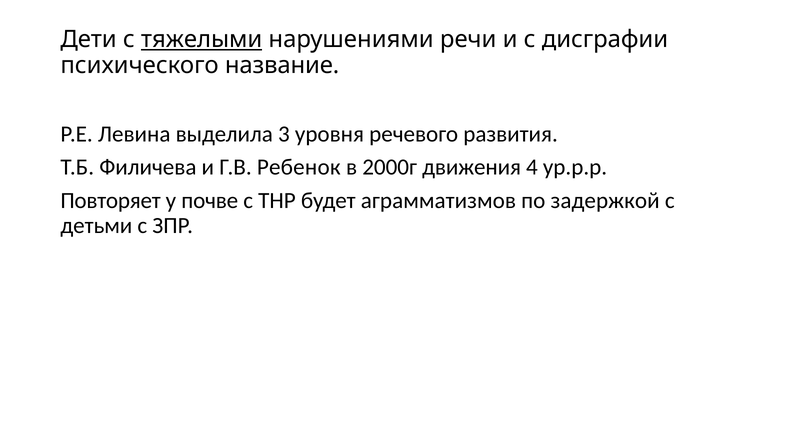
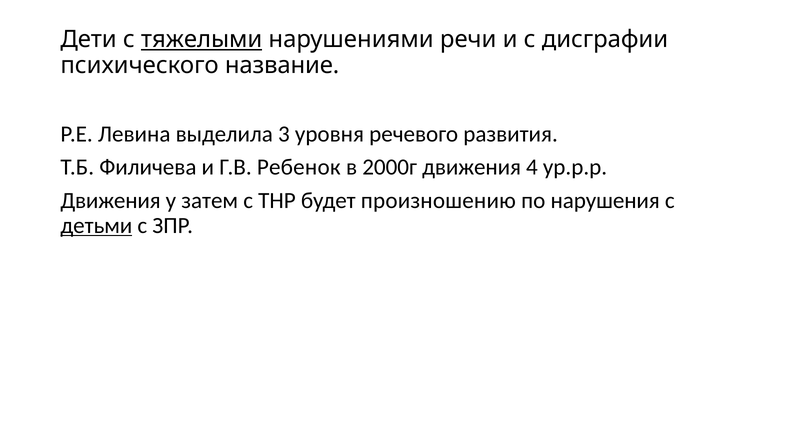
Повторяет at (111, 200): Повторяет -> Движения
почве: почве -> затем
аграмматизмов: аграмматизмов -> произношению
задержкой: задержкой -> нарушения
детьми underline: none -> present
